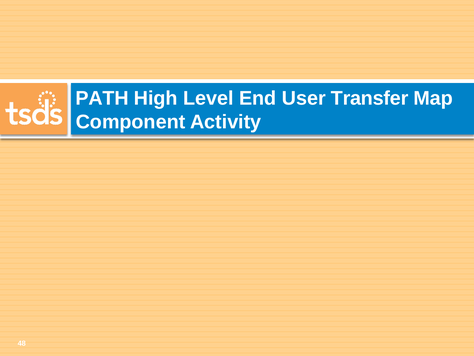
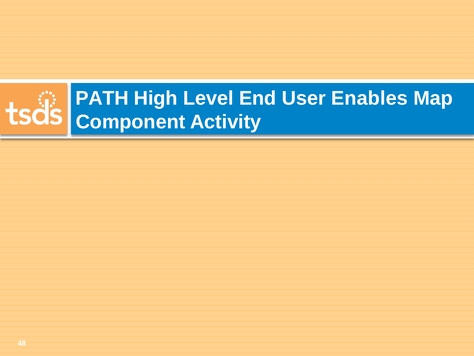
Transfer: Transfer -> Enables
